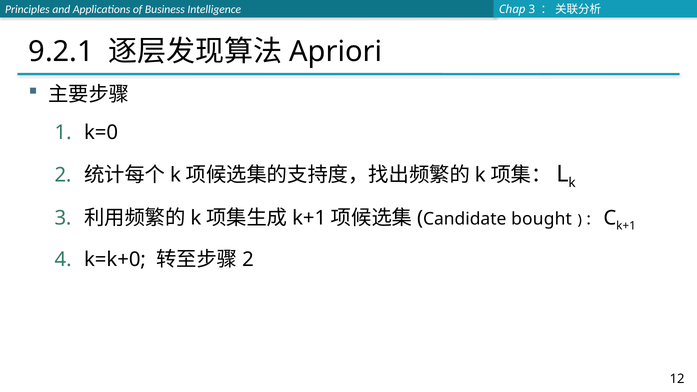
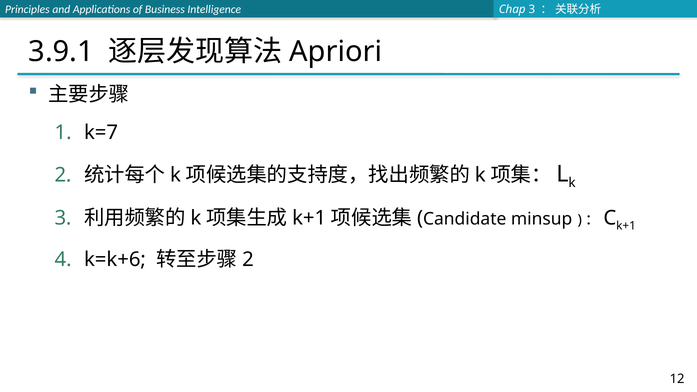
9.2.1: 9.2.1 -> 3.9.1
k=0: k=0 -> k=7
bought: bought -> minsup
k=k+0: k=k+0 -> k=k+6
